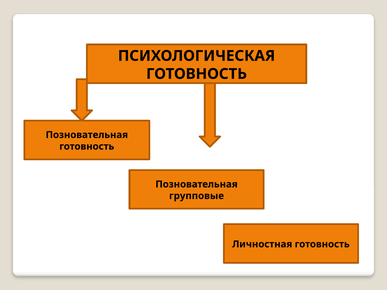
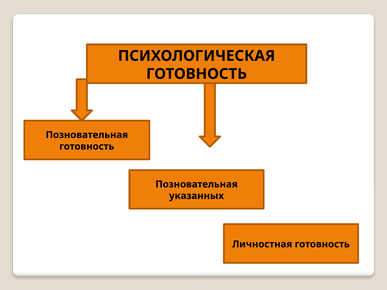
групповые: групповые -> указанных
